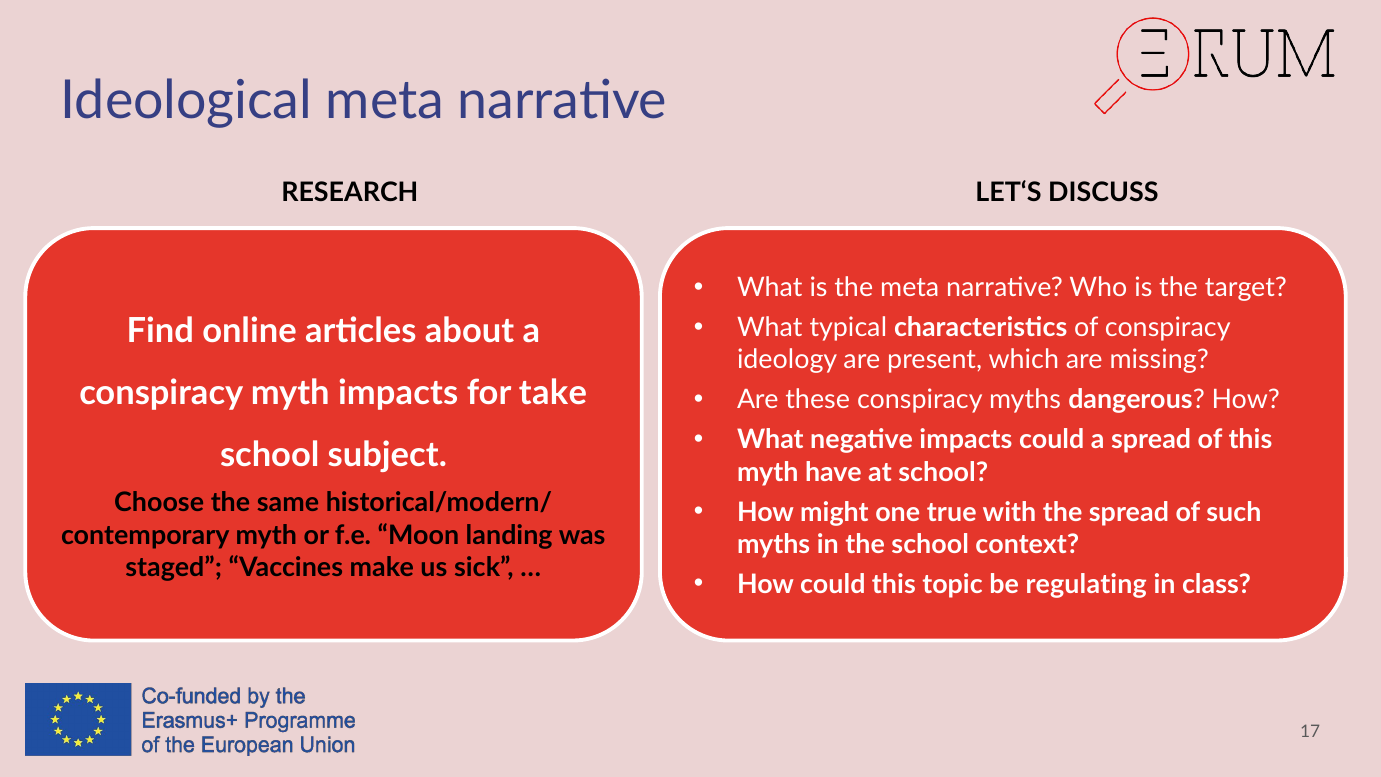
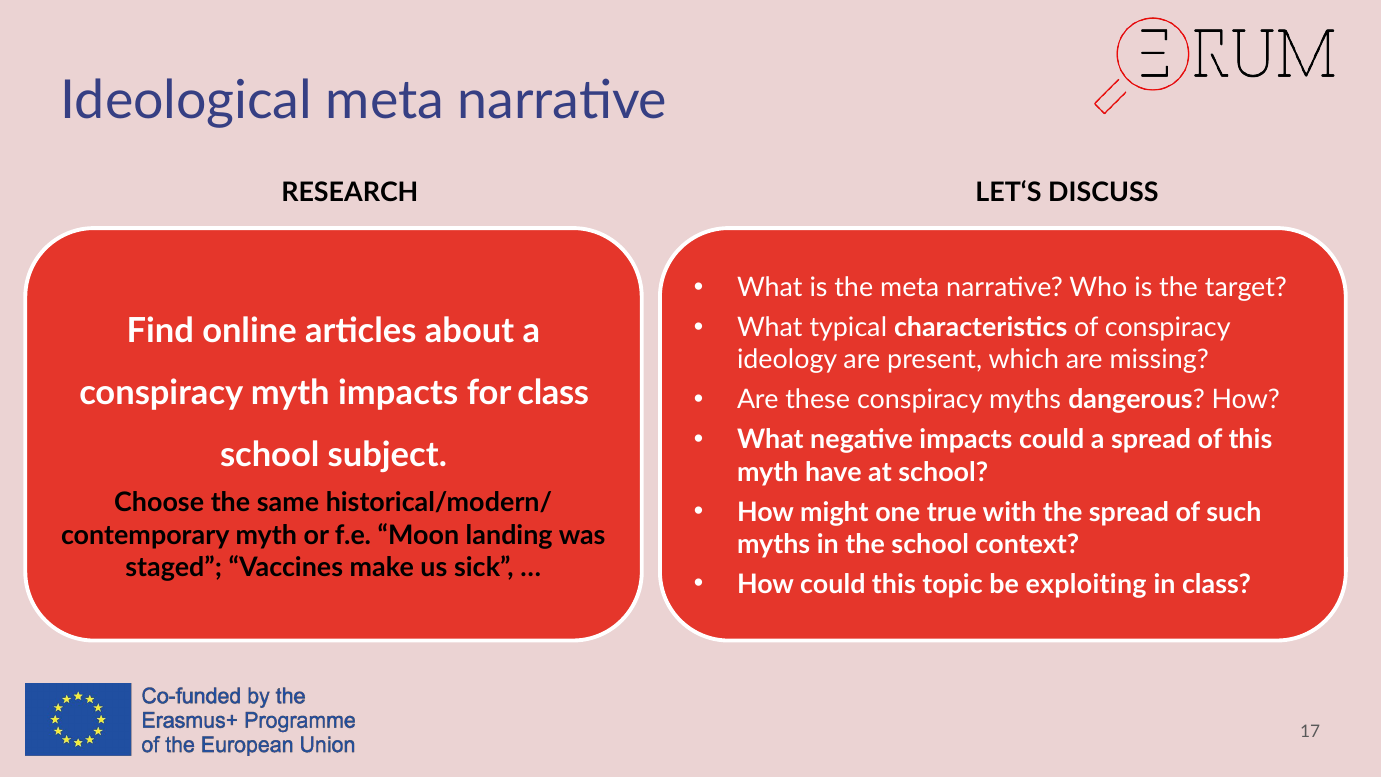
for take: take -> class
regulating: regulating -> exploiting
